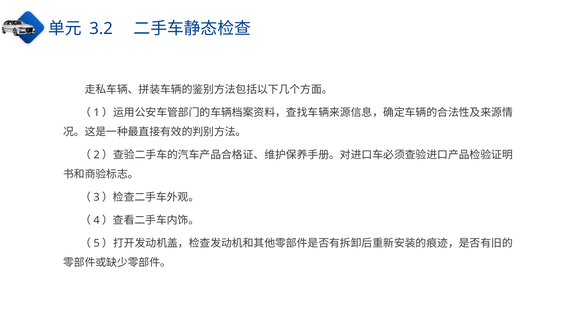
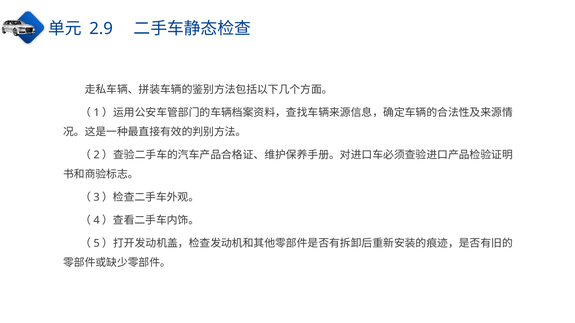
3.2: 3.2 -> 2.9
